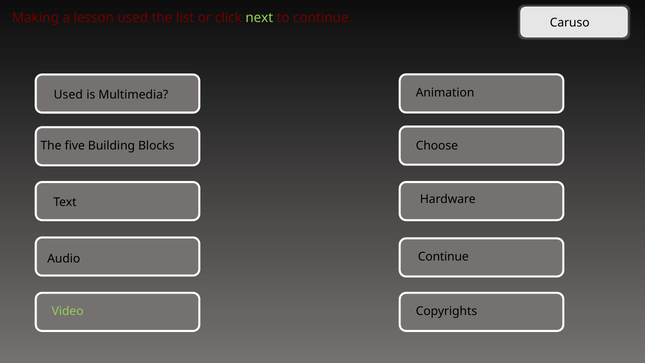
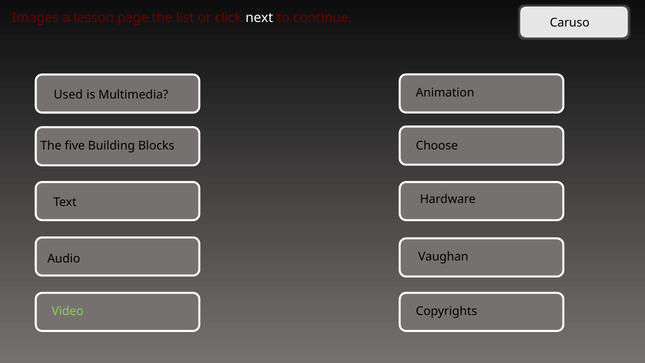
Making: Making -> Images
lesson used: used -> page
next colour: light green -> white
Continue at (443, 256): Continue -> Vaughan
